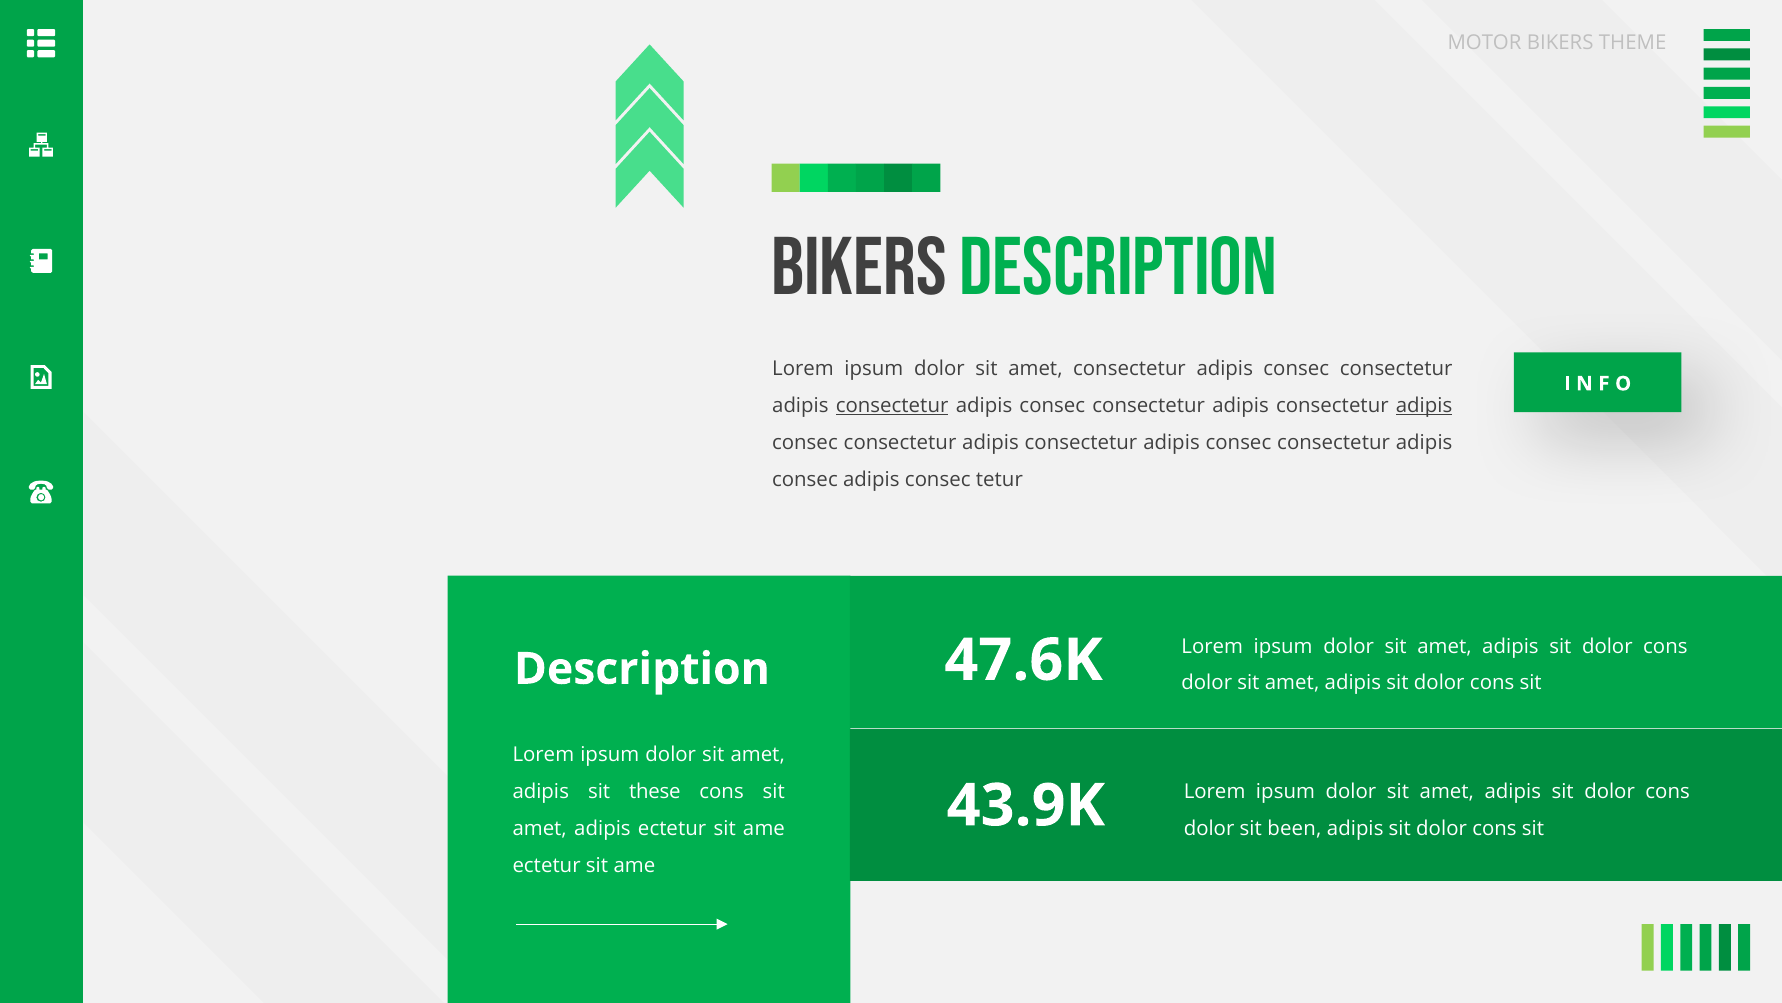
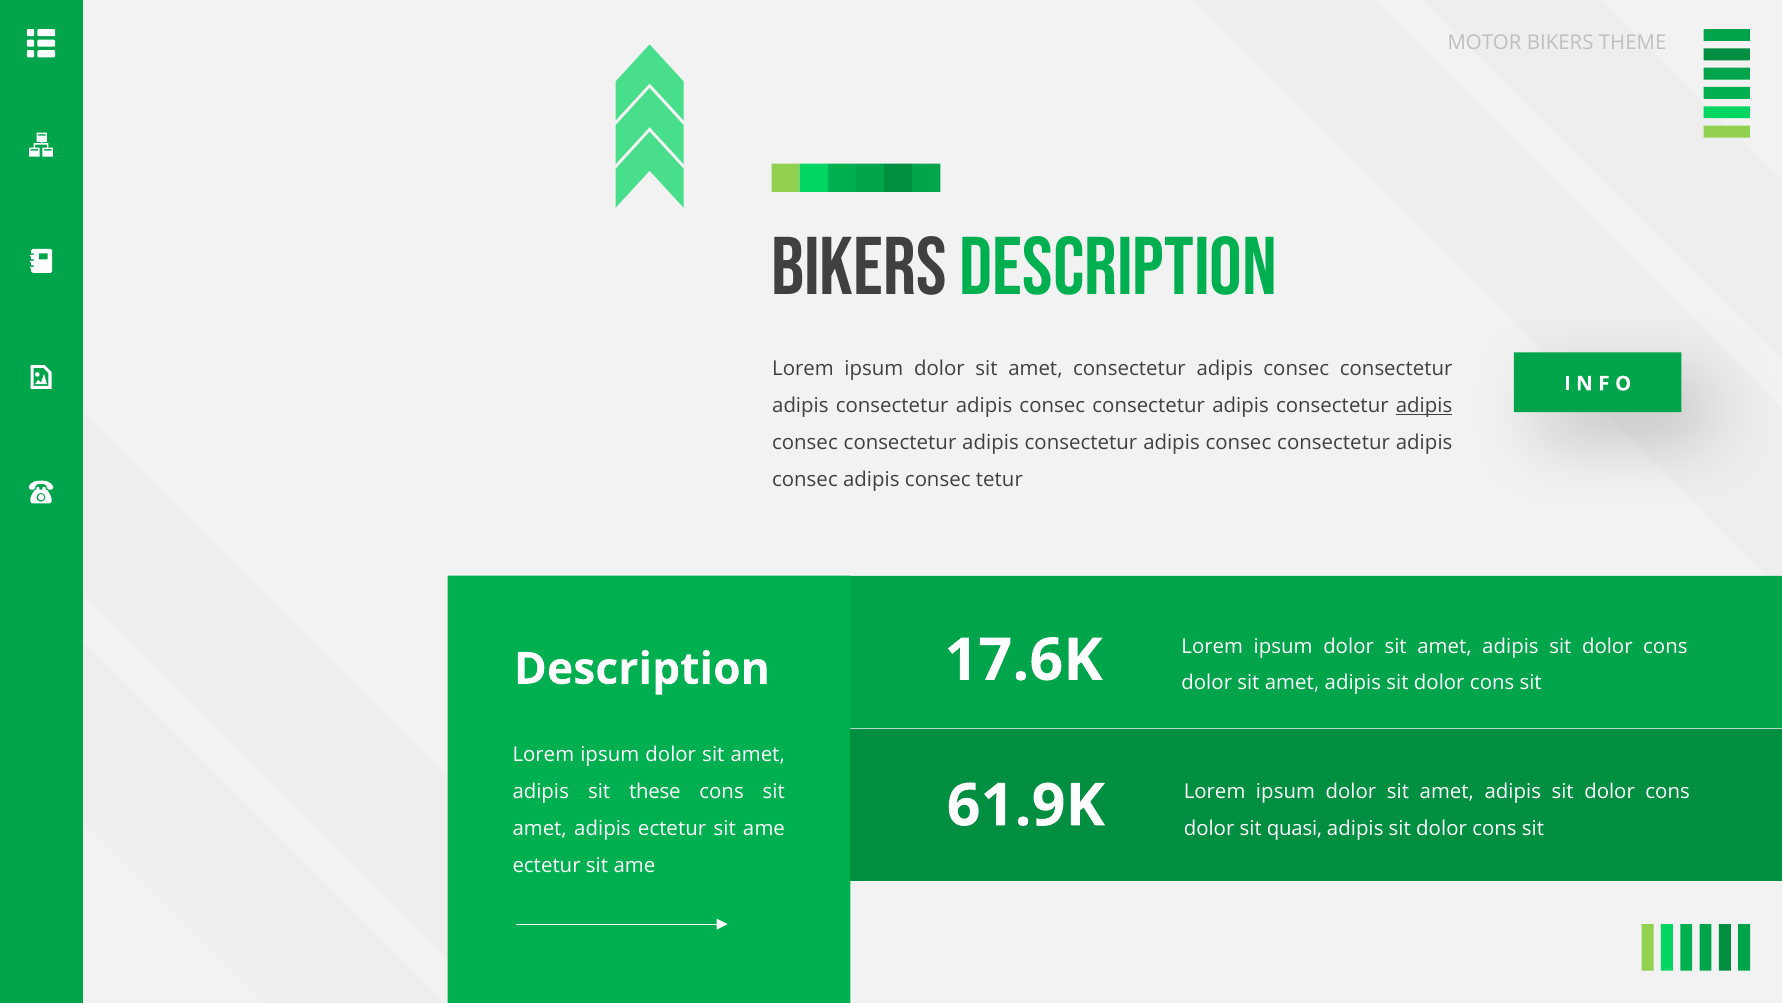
consectetur at (892, 406) underline: present -> none
47.6K: 47.6K -> 17.6K
43.9K: 43.9K -> 61.9K
been: been -> quasi
